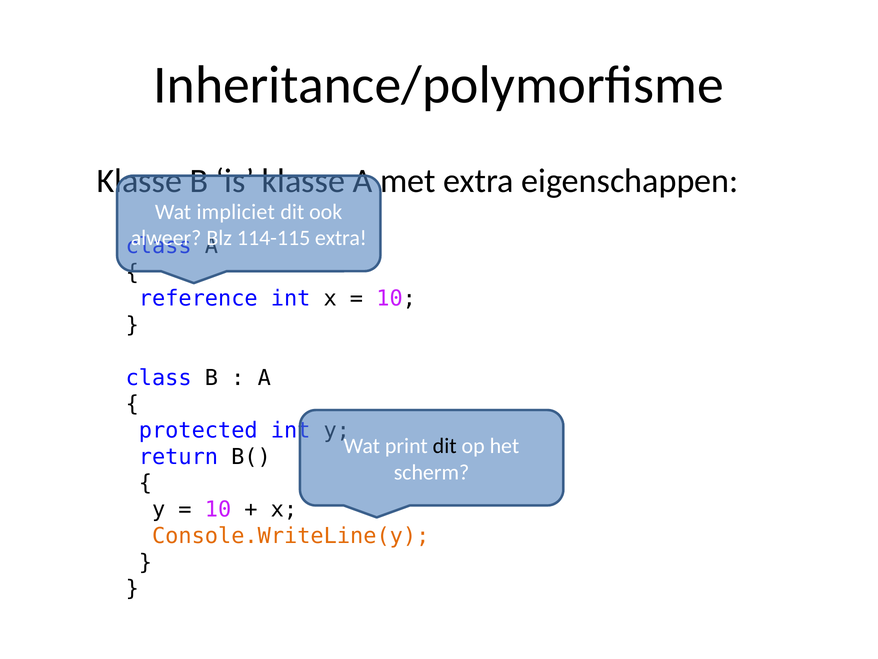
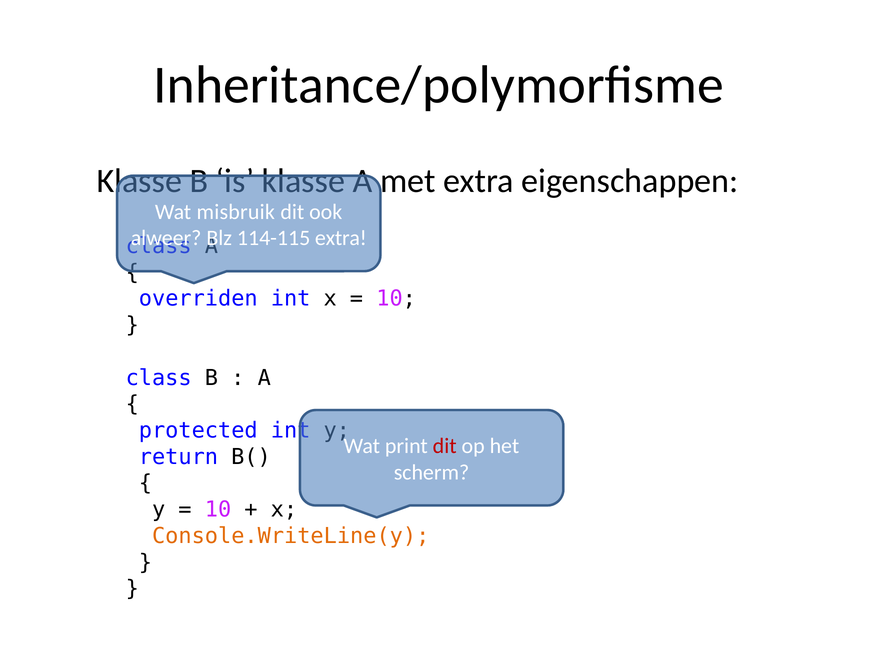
impliciet: impliciet -> misbruik
reference: reference -> overriden
dit at (445, 446) colour: black -> red
